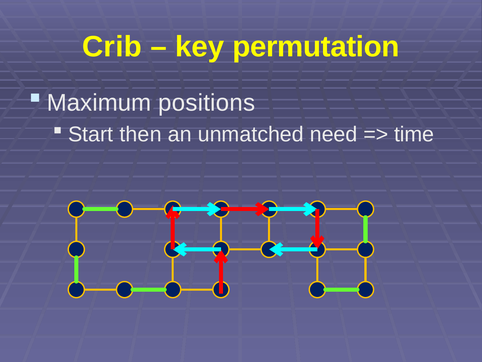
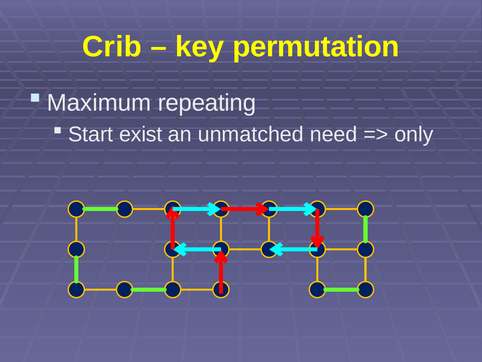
positions: positions -> repeating
then: then -> exist
time: time -> only
